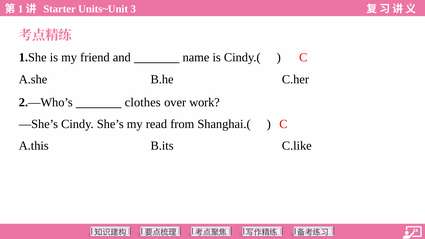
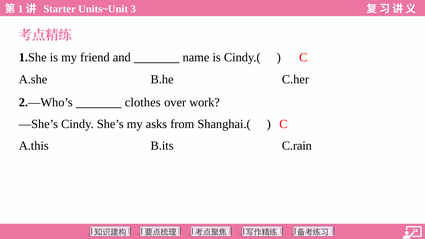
read: read -> asks
C.like: C.like -> C.rain
